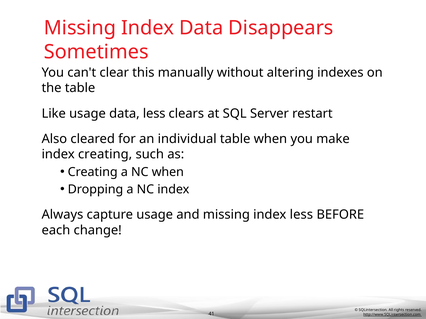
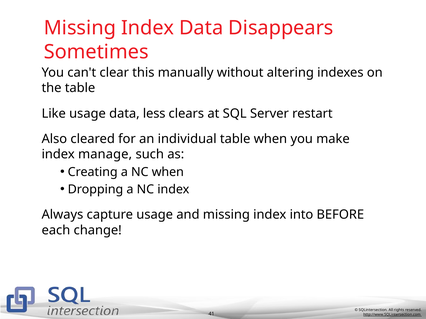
index creating: creating -> manage
index less: less -> into
